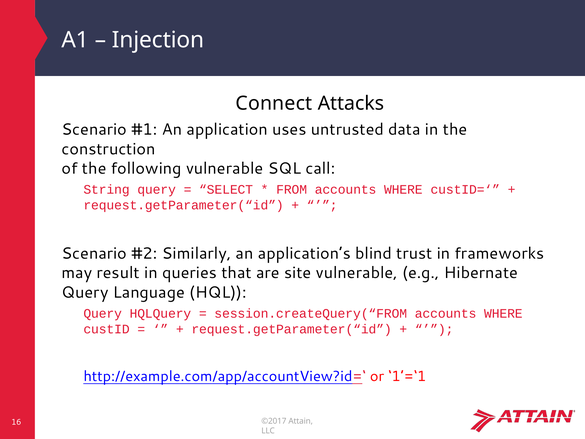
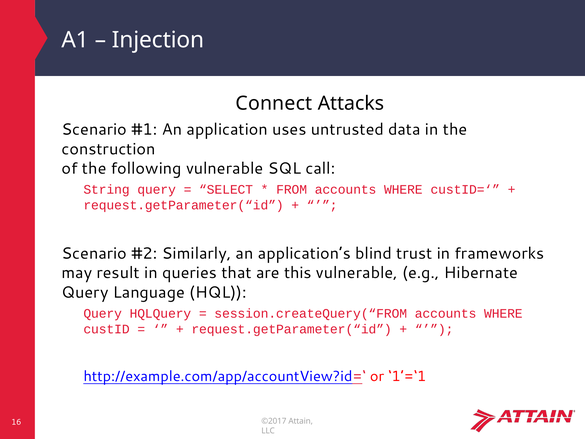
site: site -> this
